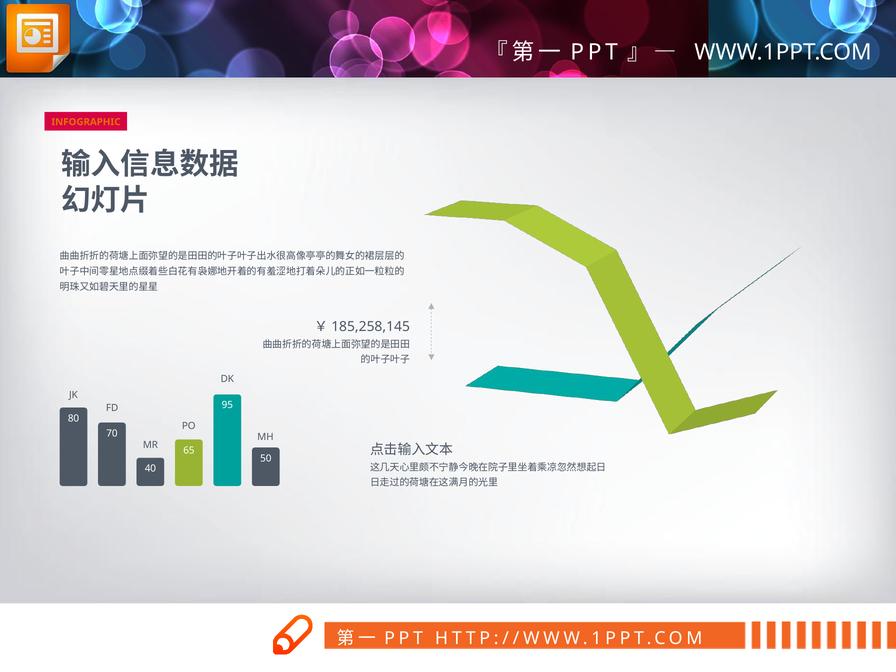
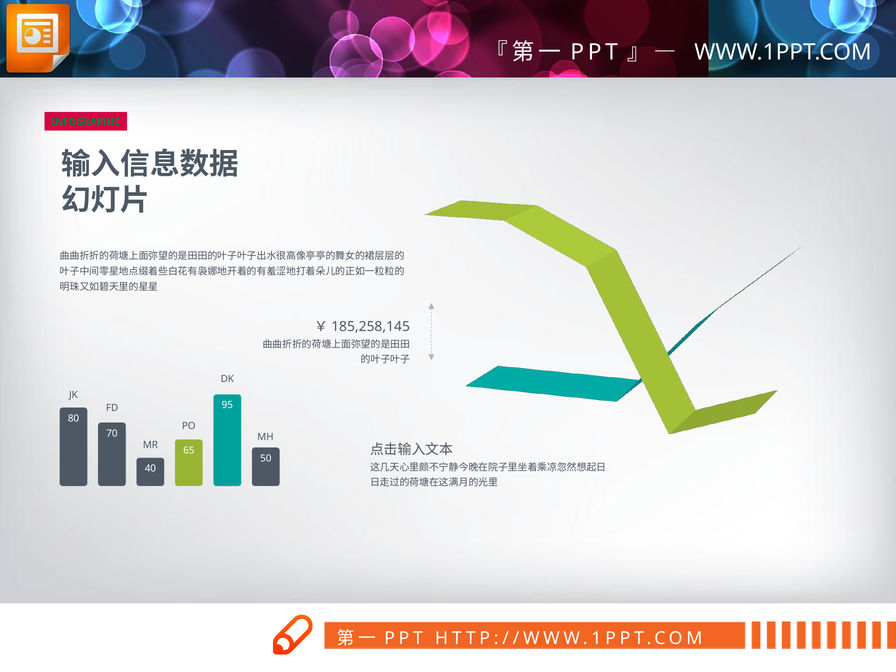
INFOGRAPHIC colour: orange -> green
